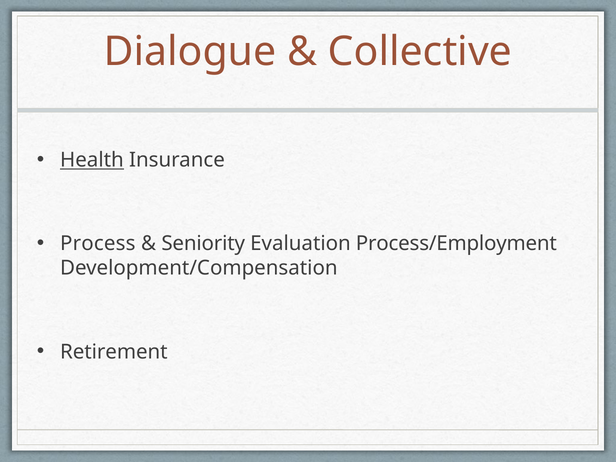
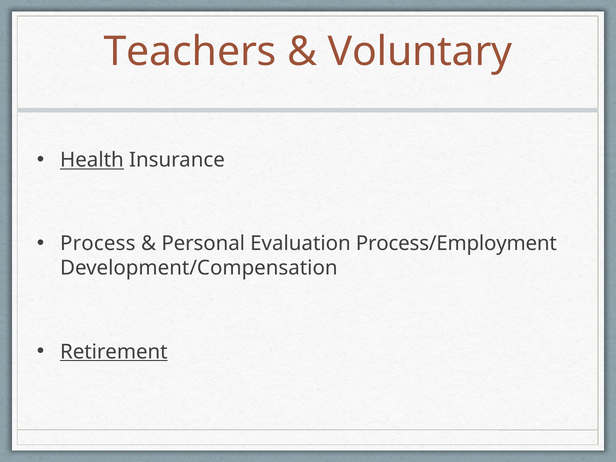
Dialogue: Dialogue -> Teachers
Collective: Collective -> Voluntary
Seniority: Seniority -> Personal
Retirement underline: none -> present
